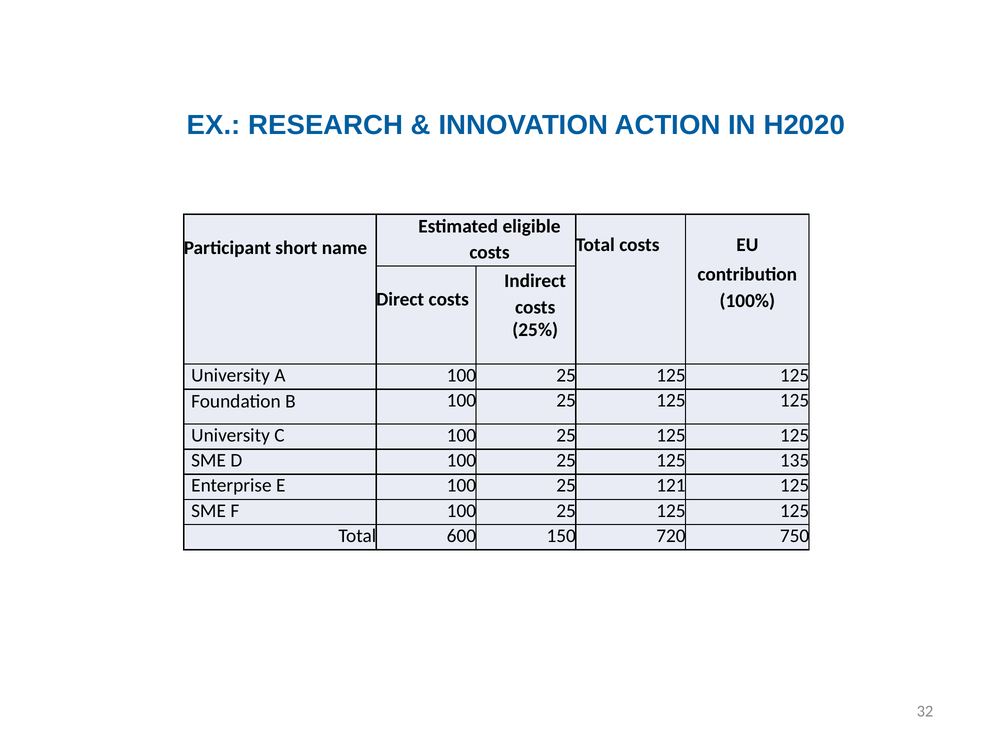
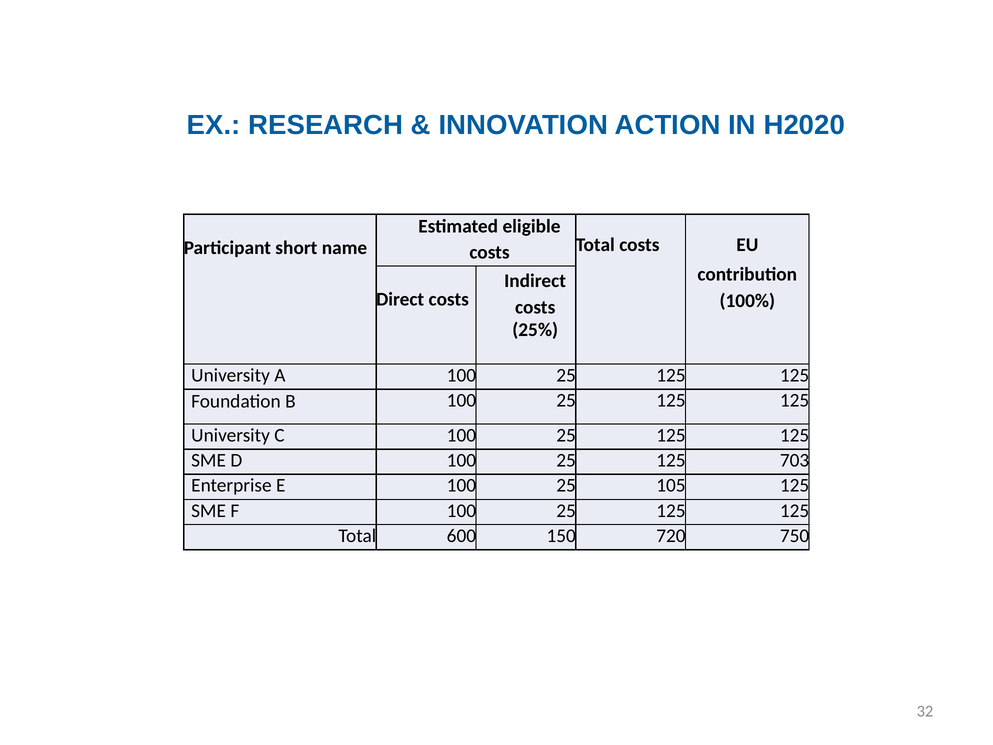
135: 135 -> 703
121: 121 -> 105
